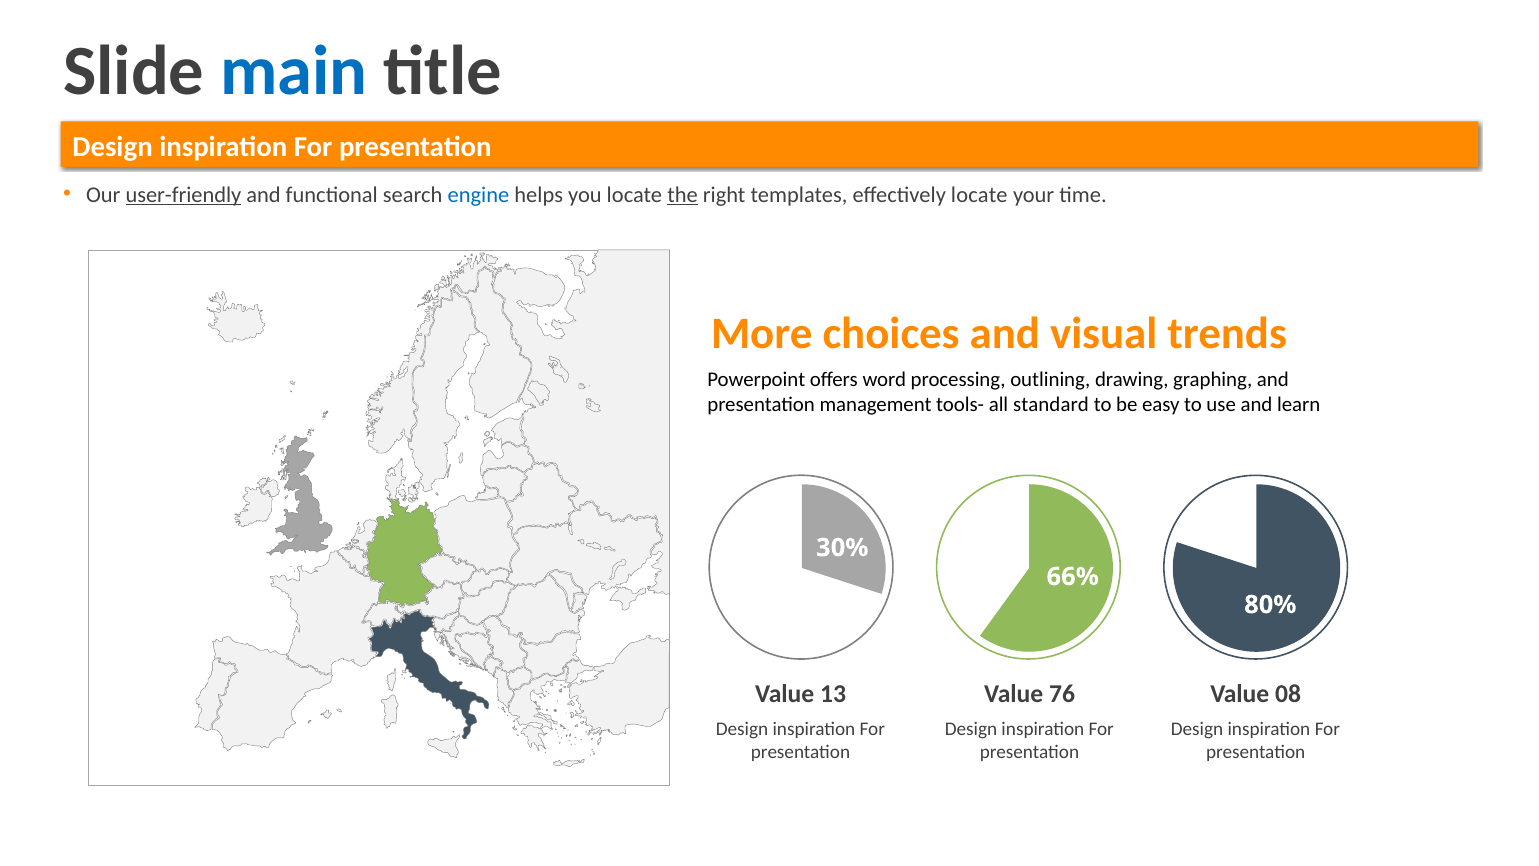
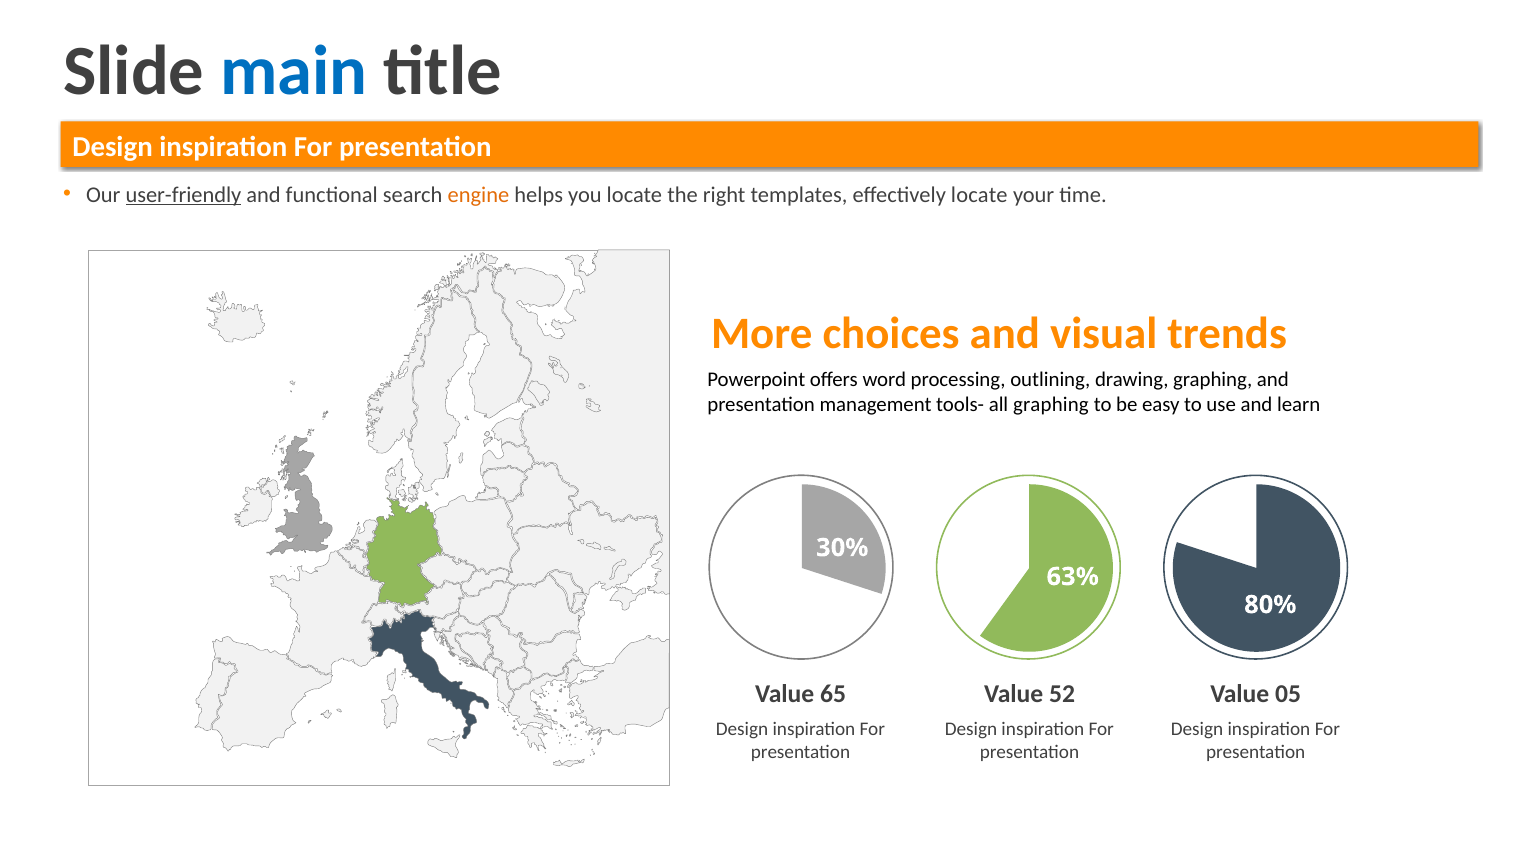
engine colour: blue -> orange
the underline: present -> none
all standard: standard -> graphing
66%: 66% -> 63%
13: 13 -> 65
76: 76 -> 52
08: 08 -> 05
